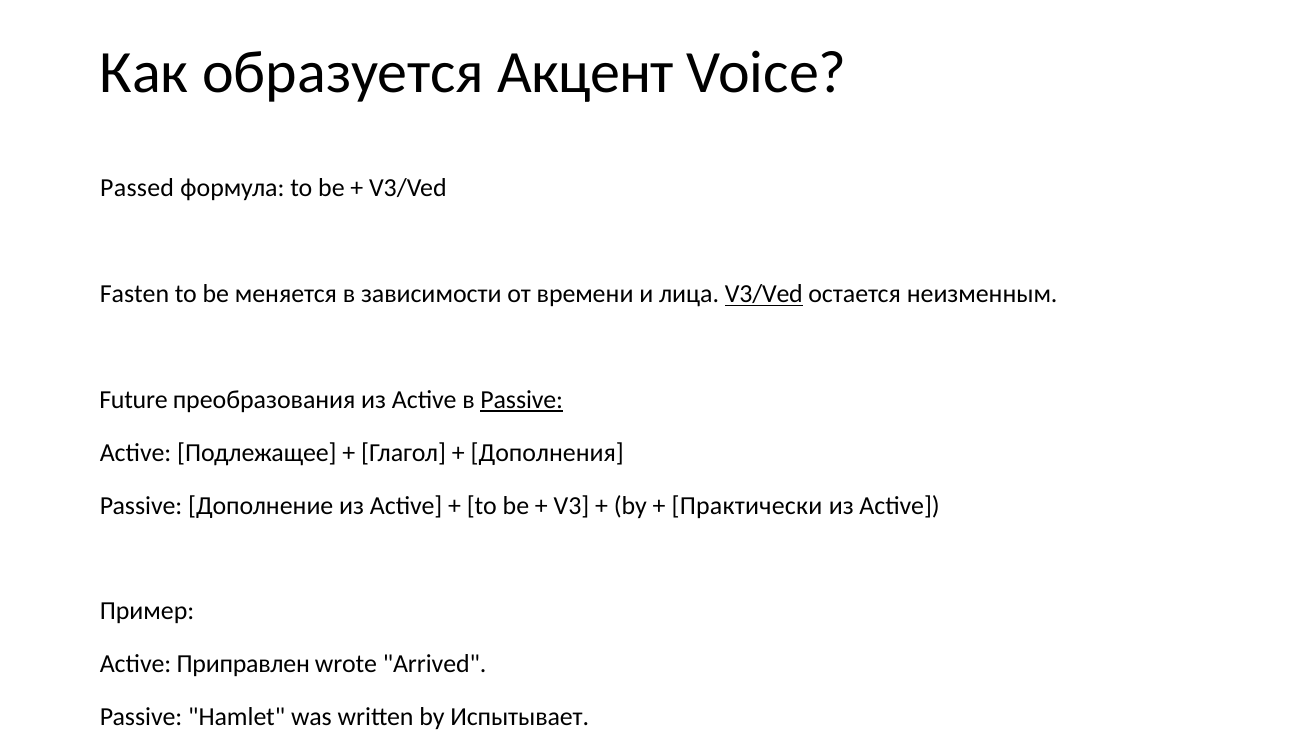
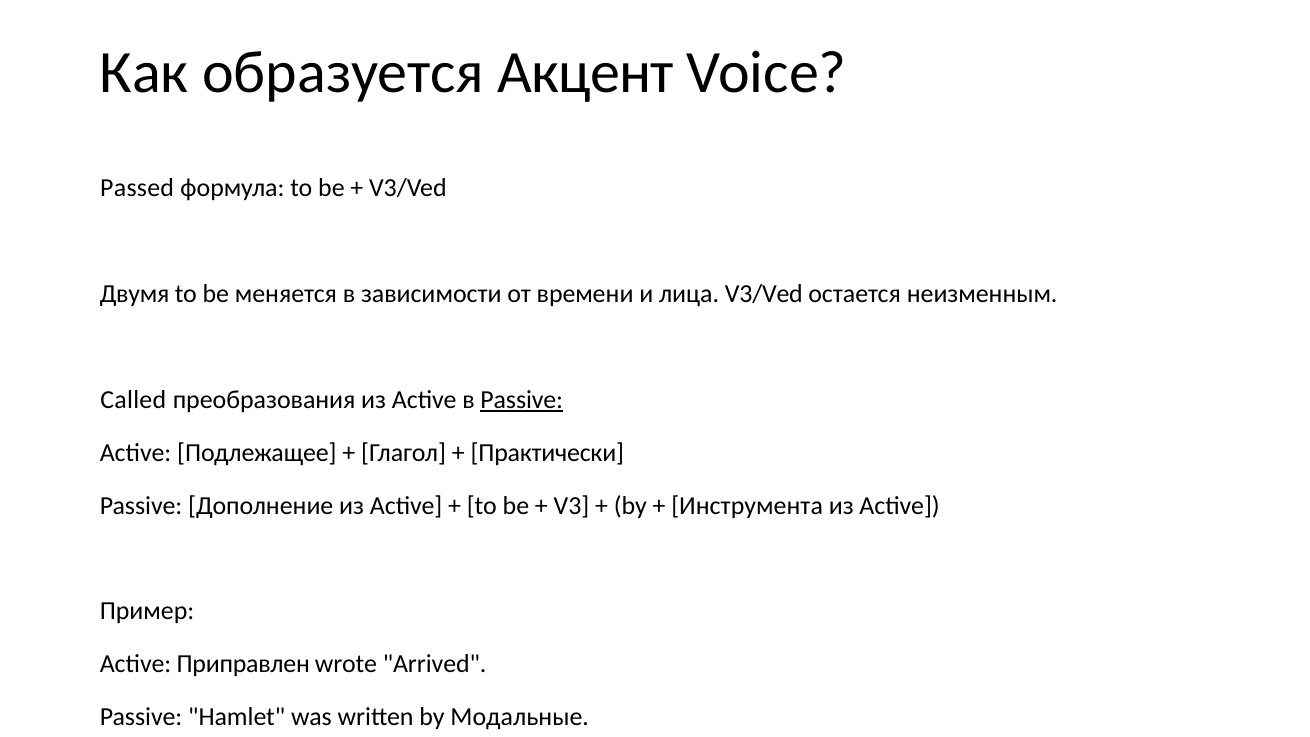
Fasten: Fasten -> Двумя
V3/Ved at (764, 294) underline: present -> none
Future: Future -> Called
Дополнения: Дополнения -> Практически
Практически: Практически -> Инструмента
Испытывает: Испытывает -> Модальные
